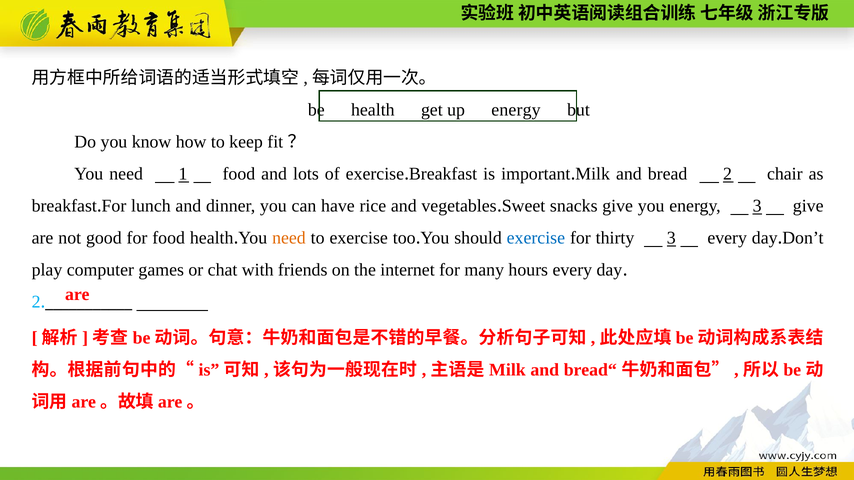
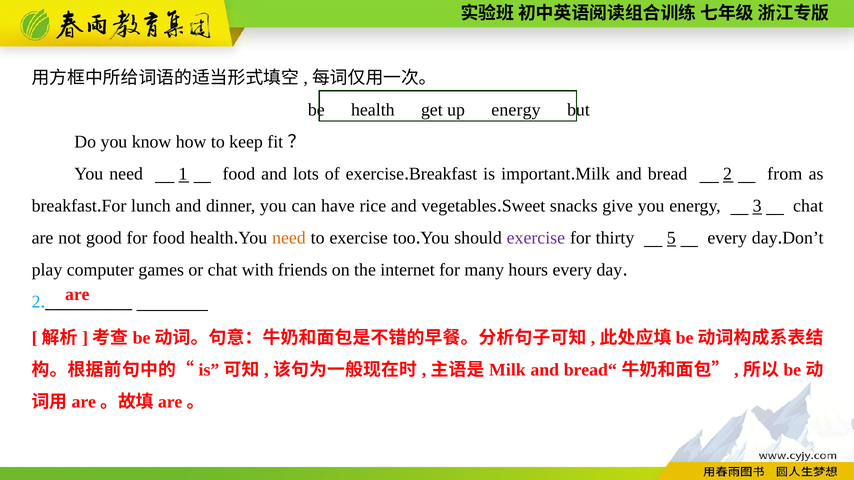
chair: chair -> from
3 give: give -> chat
exercise at (536, 238) colour: blue -> purple
thirty 3: 3 -> 5
